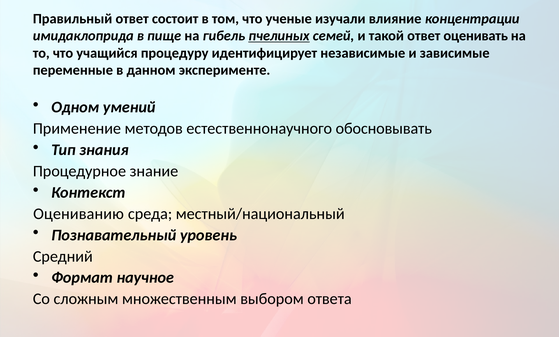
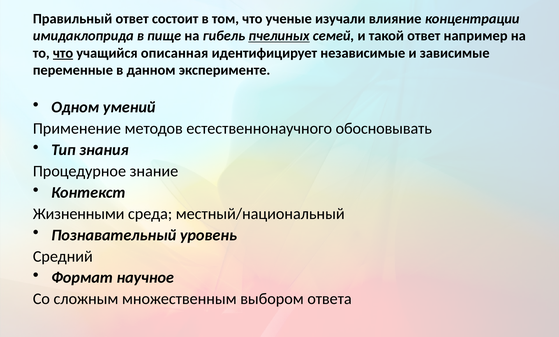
оценивать: оценивать -> например
что at (63, 53) underline: none -> present
процедуру: процедуру -> описанная
Оцениванию: Оцениванию -> Жизненными
